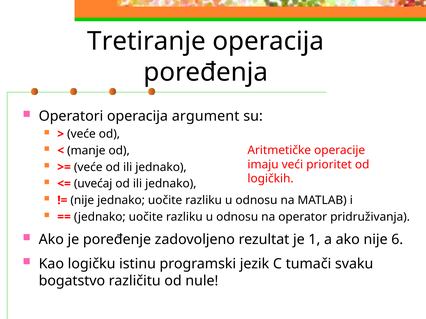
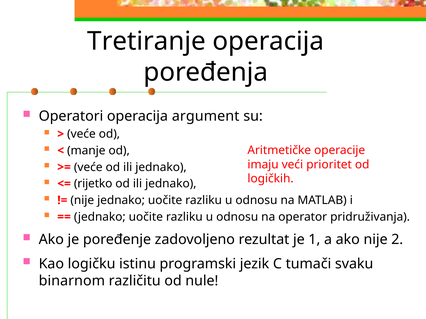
uvećaj: uvećaj -> rijetko
6: 6 -> 2
bogatstvo: bogatstvo -> binarnom
